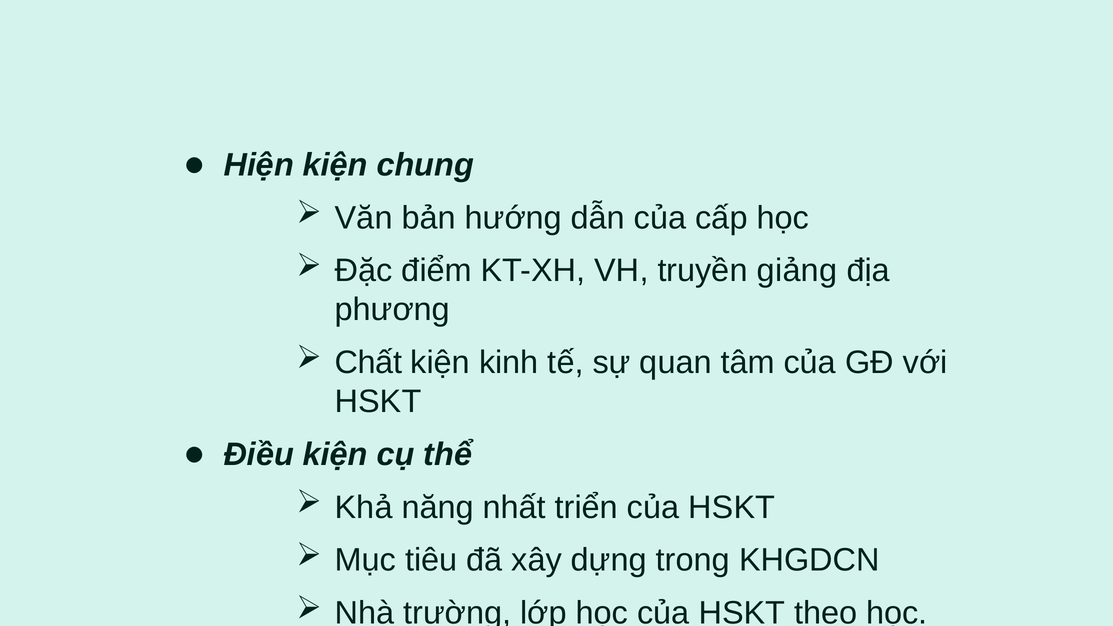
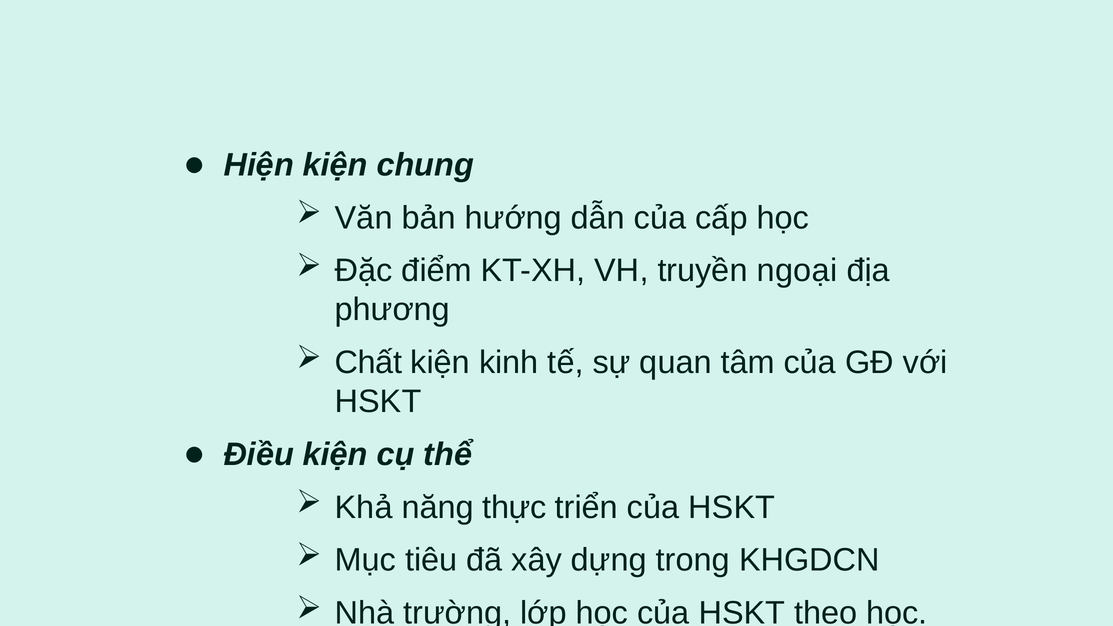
giảng: giảng -> ngoại
nhất: nhất -> thực
